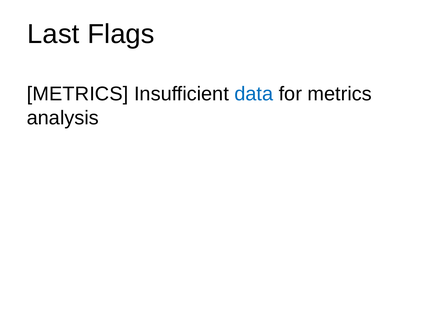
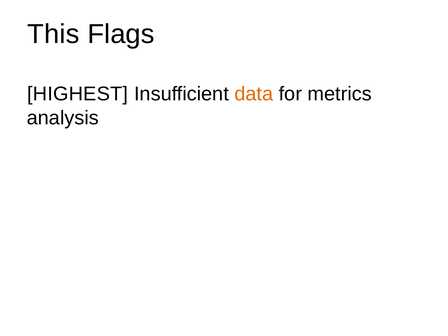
Last: Last -> This
METRICS at (78, 94): METRICS -> HIGHEST
data colour: blue -> orange
